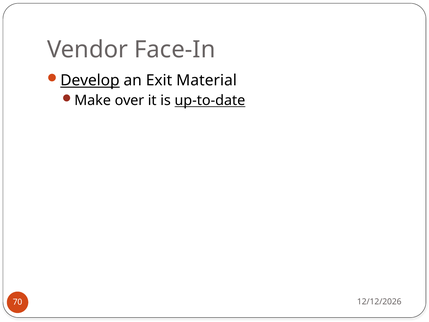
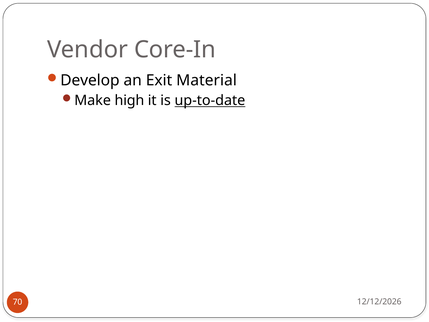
Face-In: Face-In -> Core-In
Develop underline: present -> none
over: over -> high
